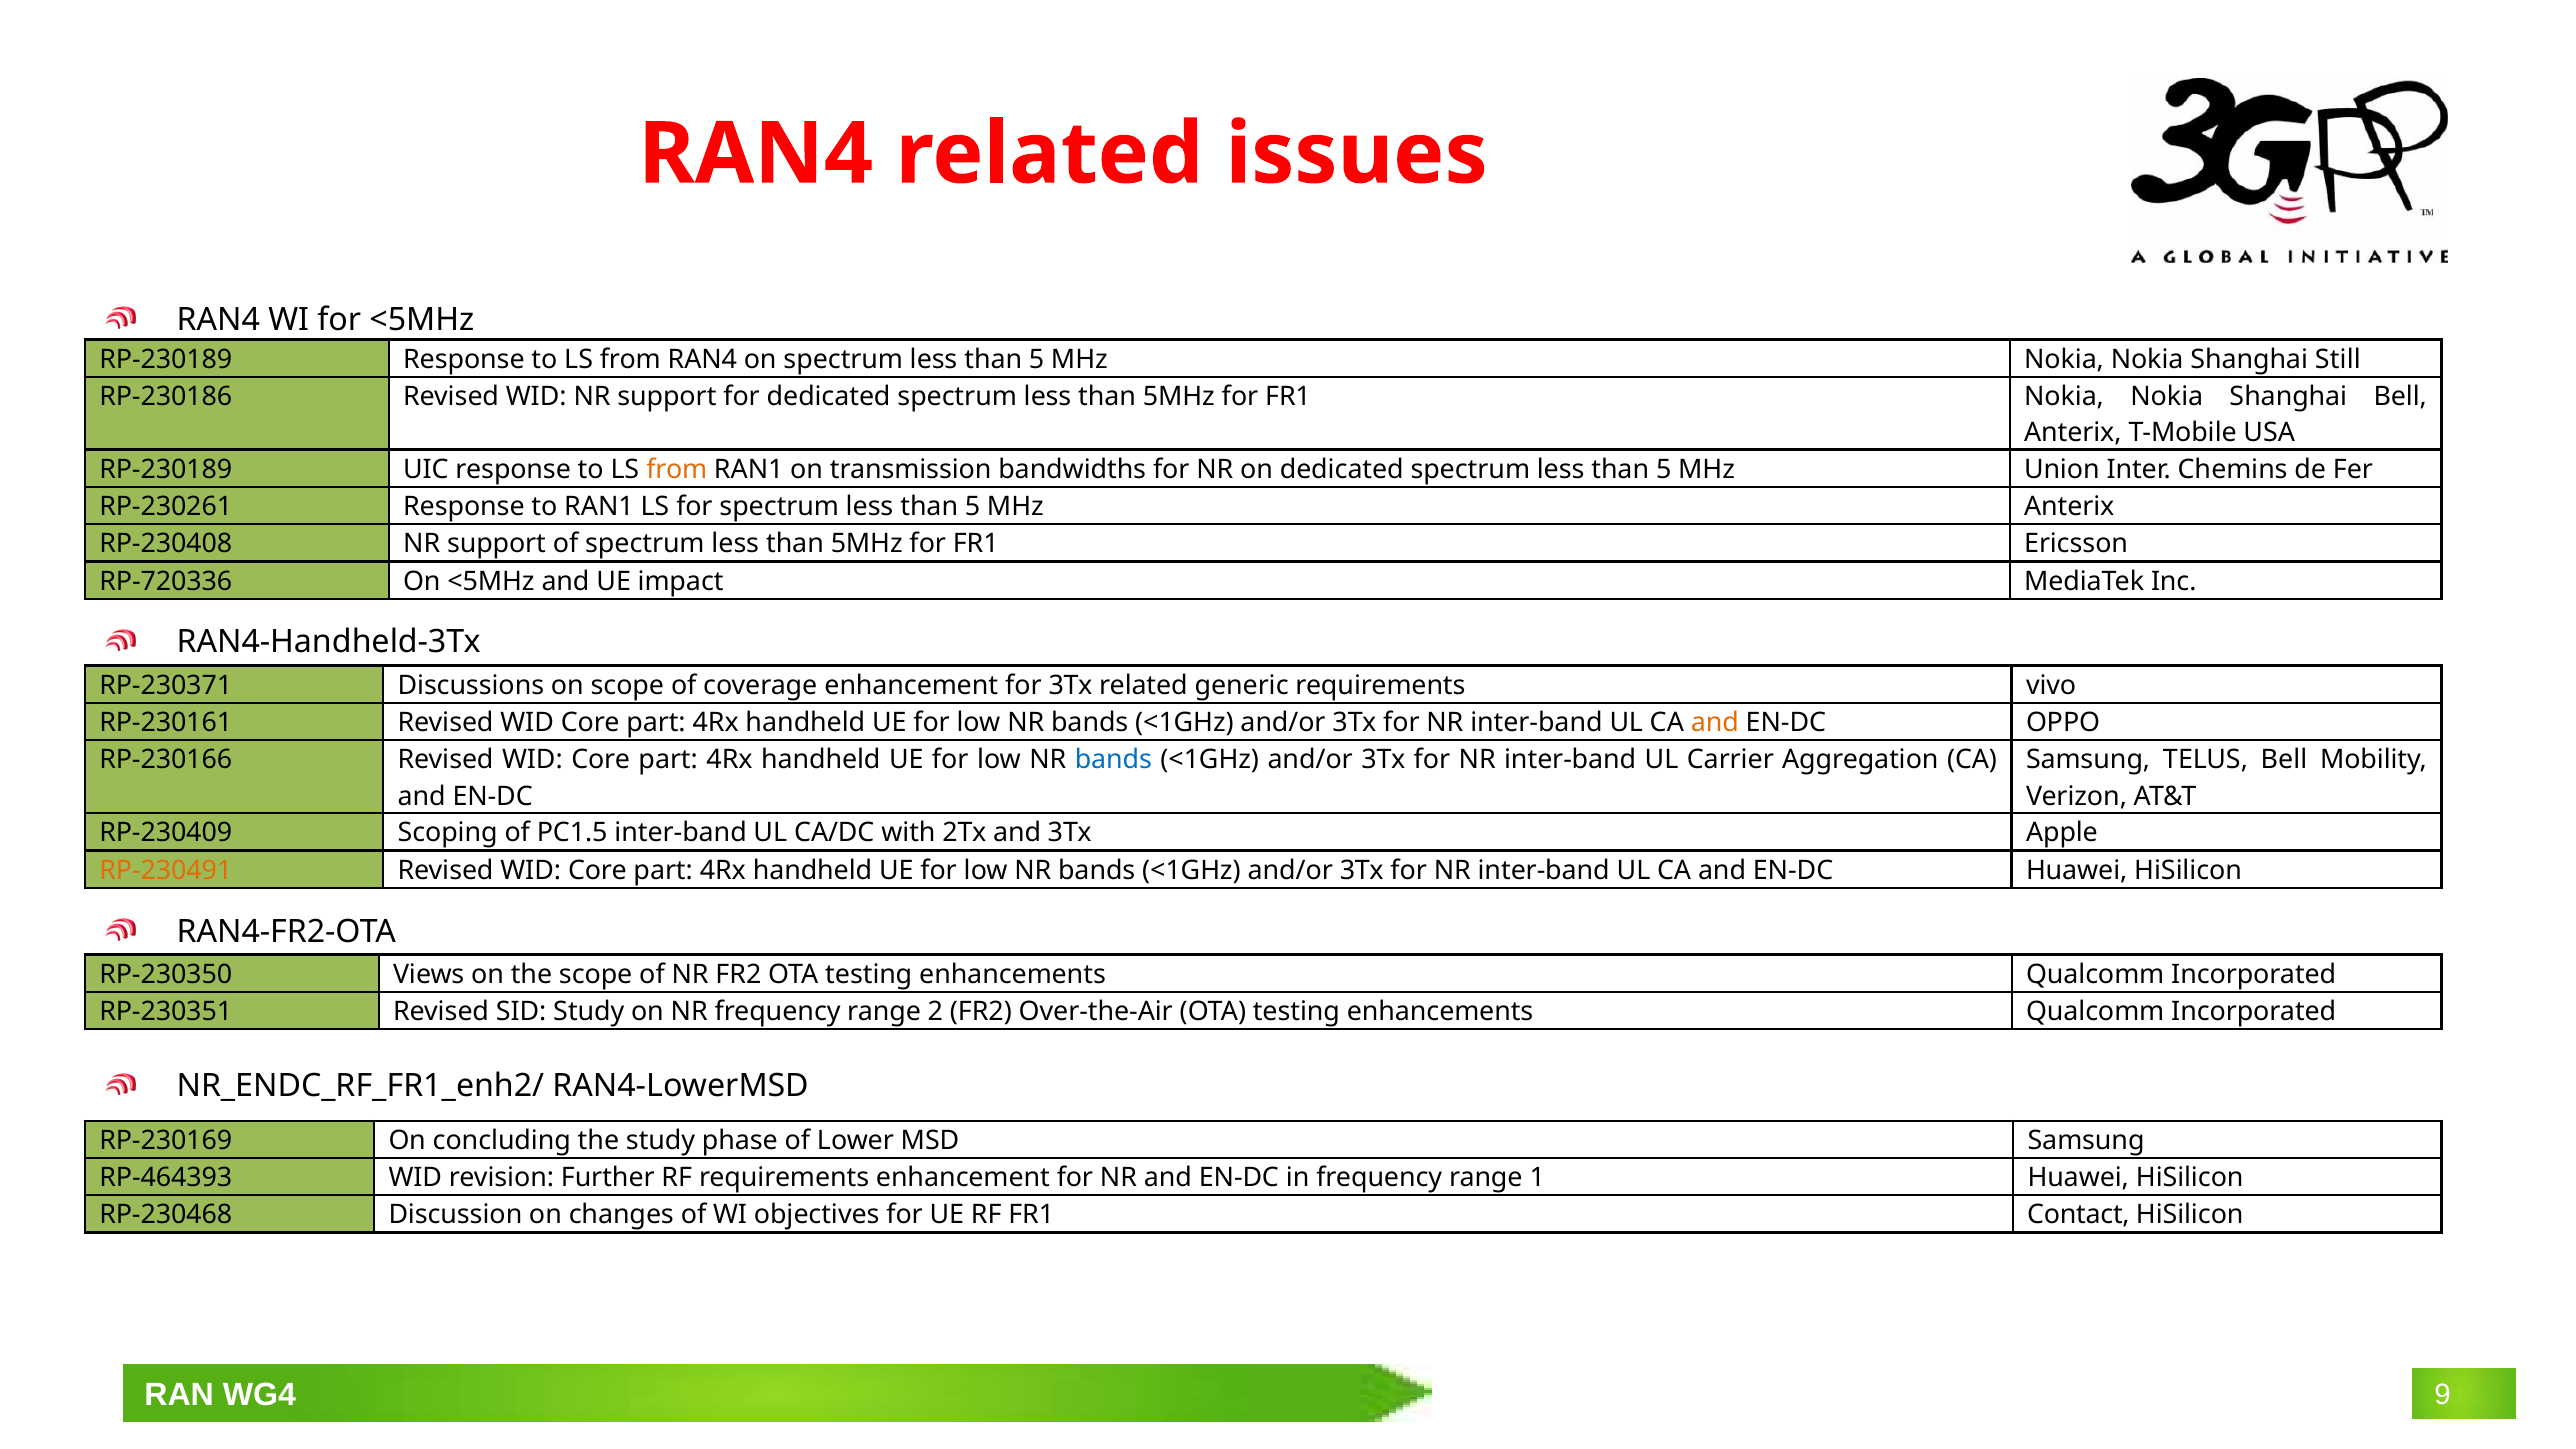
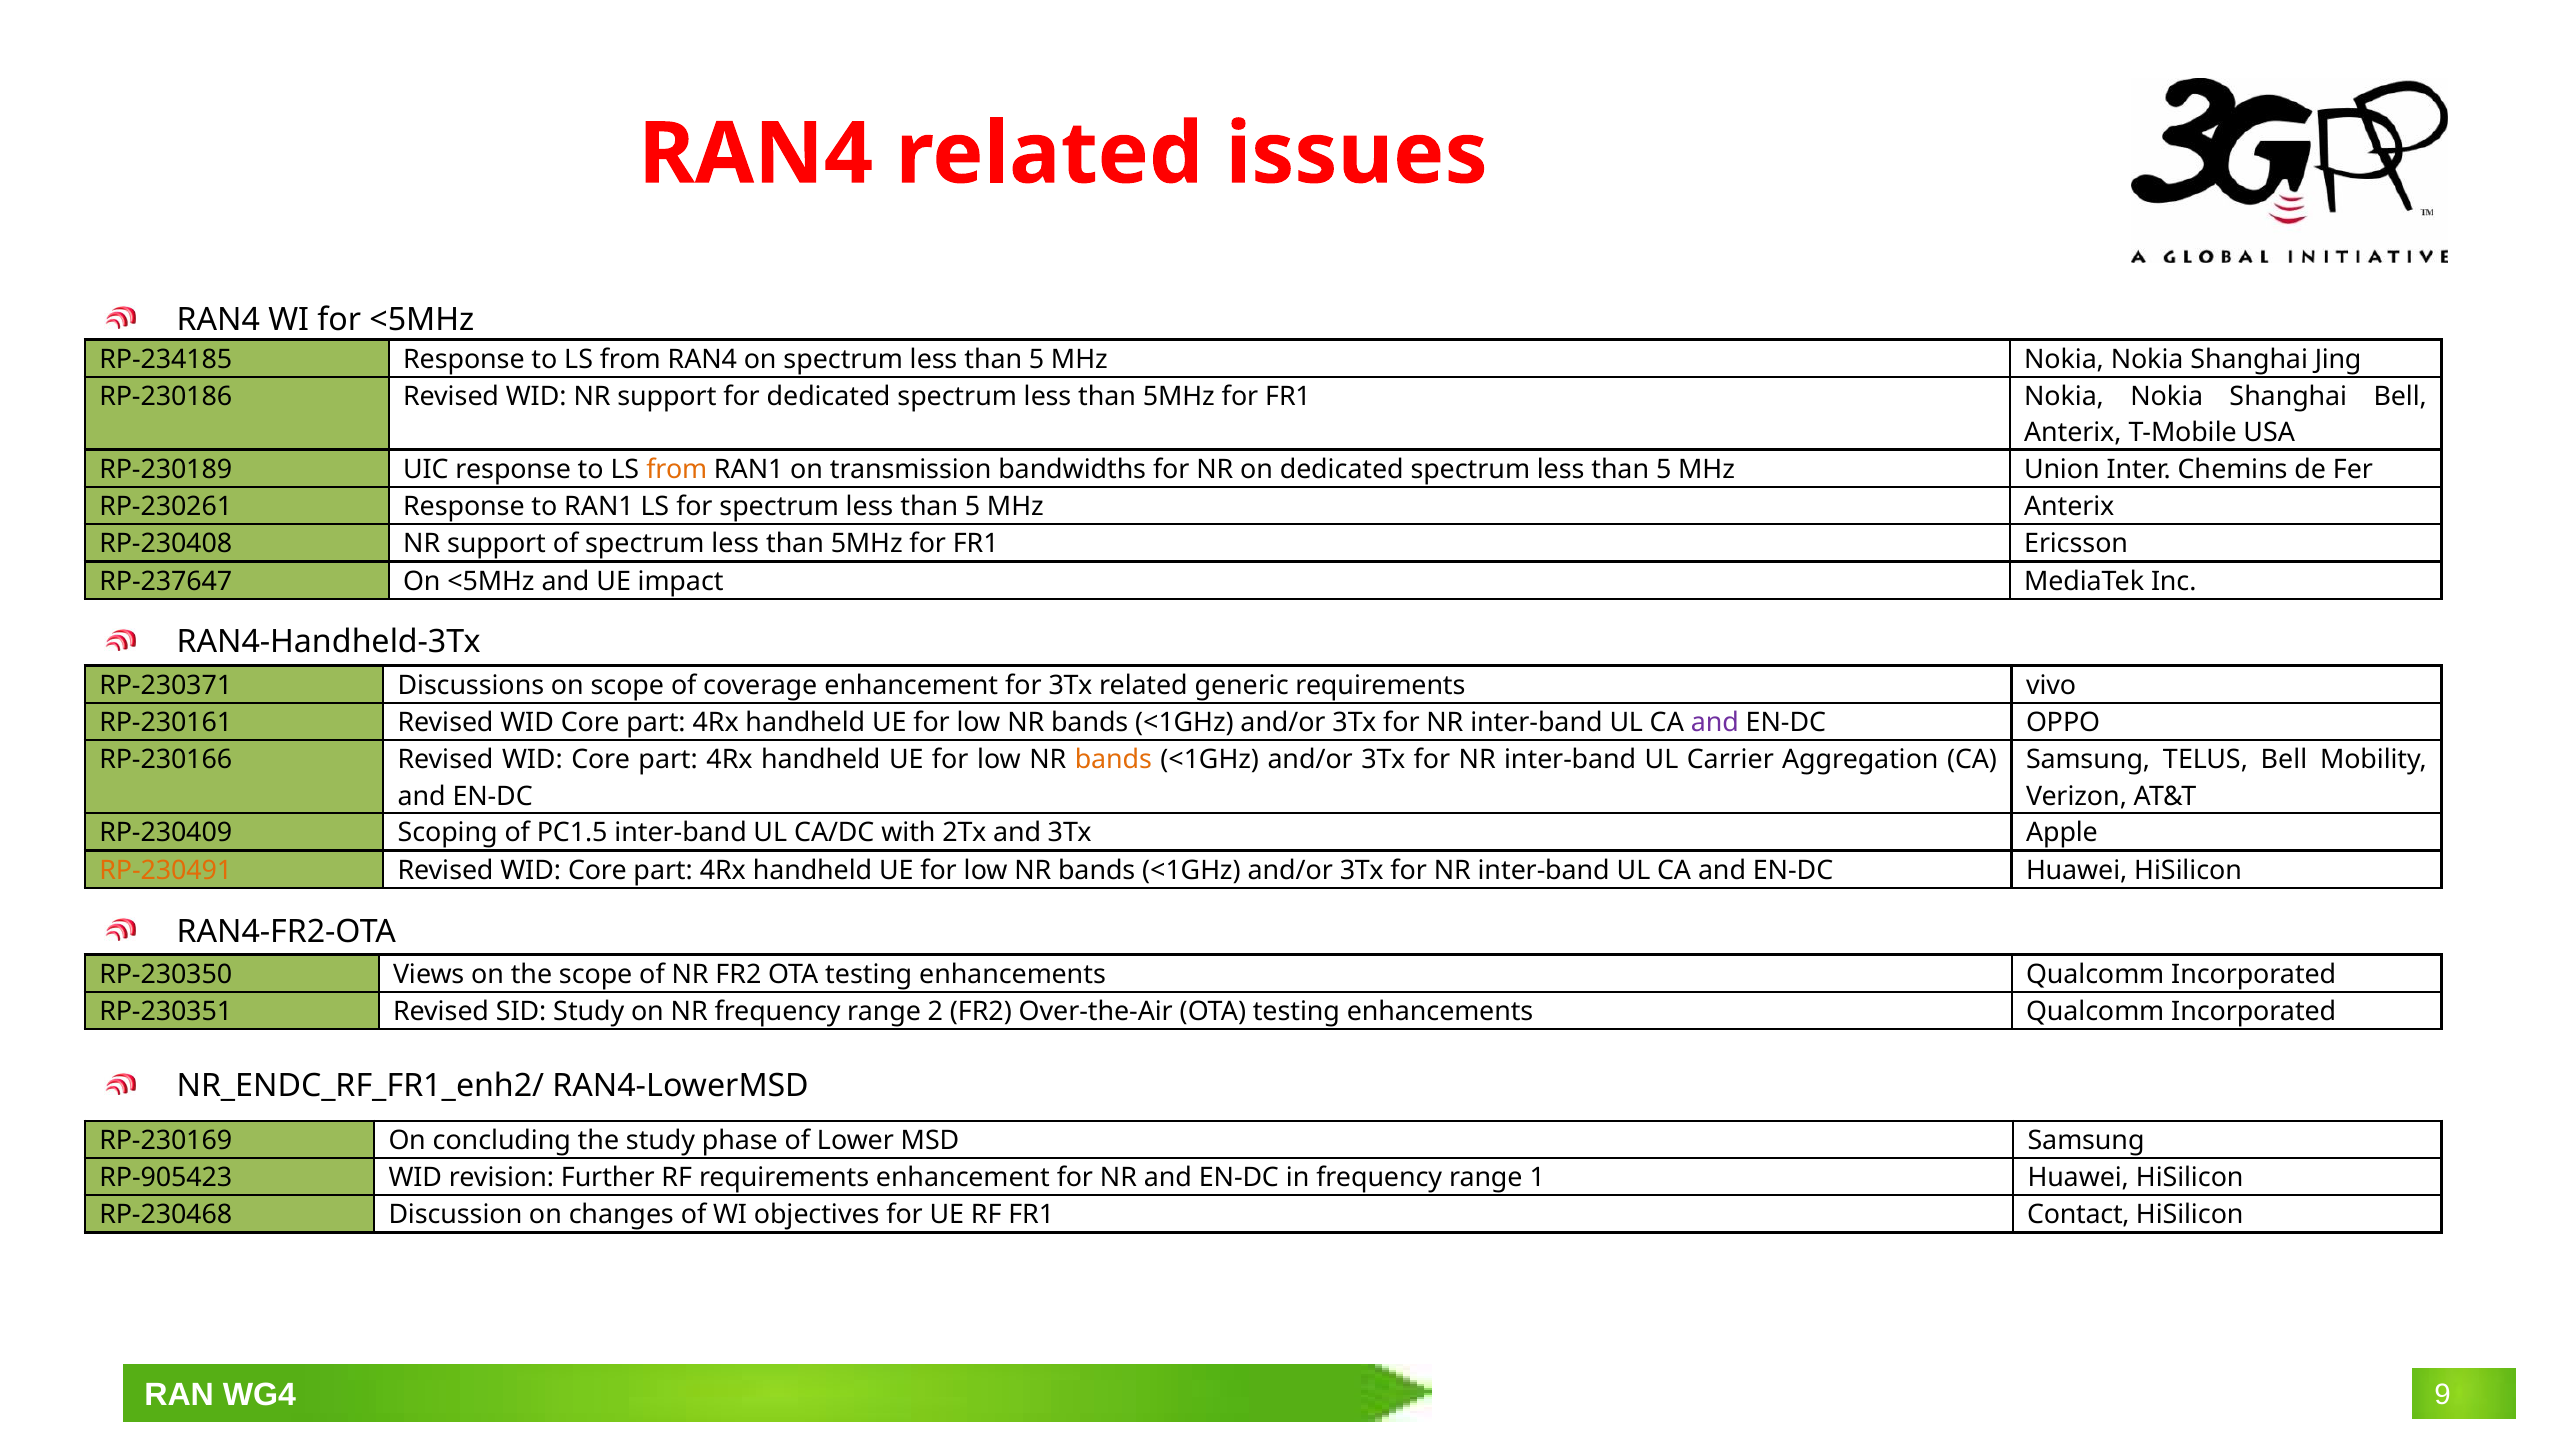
RP-230189 at (166, 359): RP-230189 -> RP-234185
Still: Still -> Jing
RP-720336: RP-720336 -> RP-237647
and at (1715, 723) colour: orange -> purple
bands at (1113, 760) colour: blue -> orange
RP-464393: RP-464393 -> RP-905423
